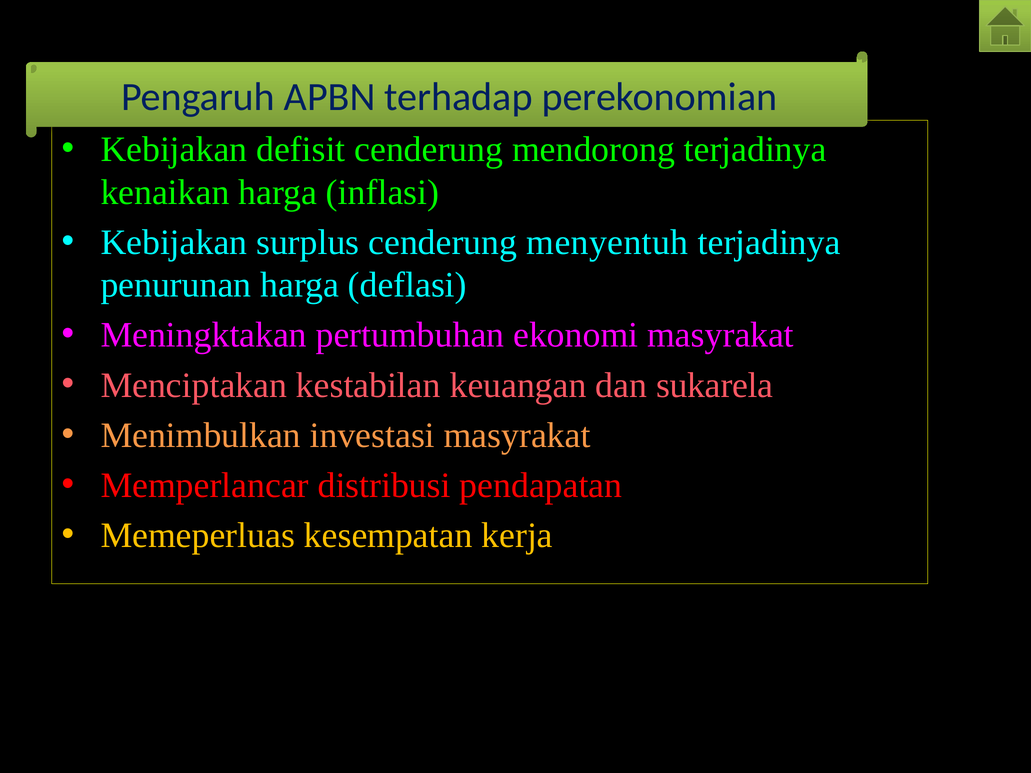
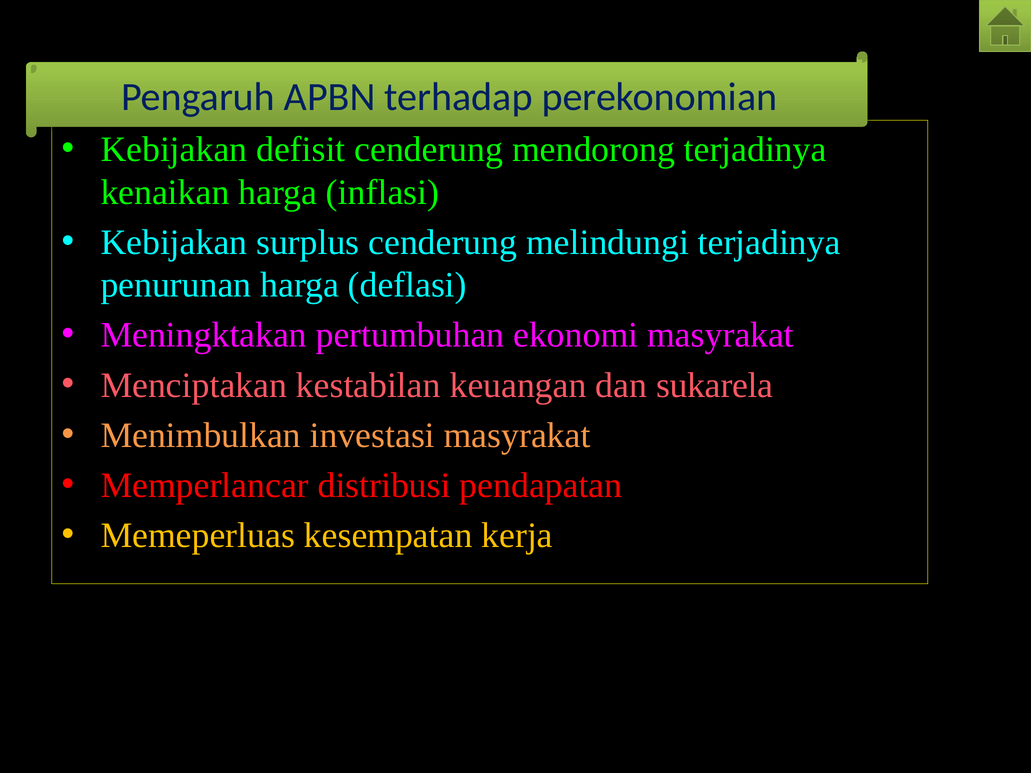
menyentuh: menyentuh -> melindungi
